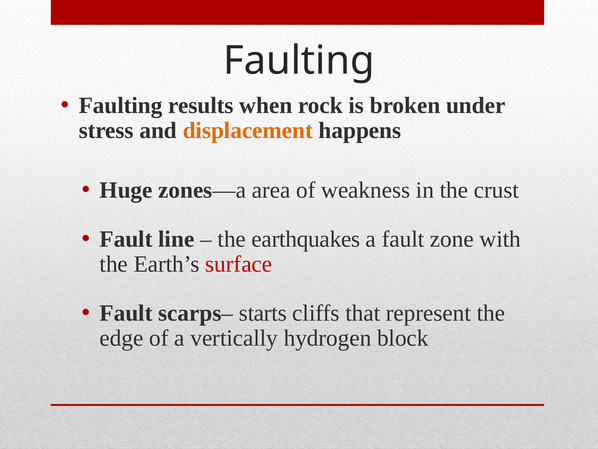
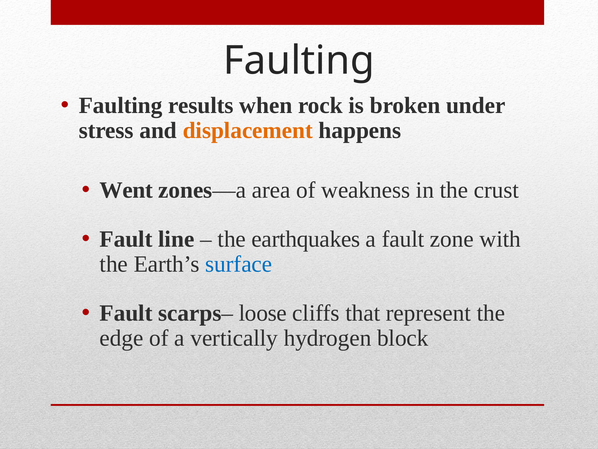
Huge: Huge -> Went
surface colour: red -> blue
starts: starts -> loose
